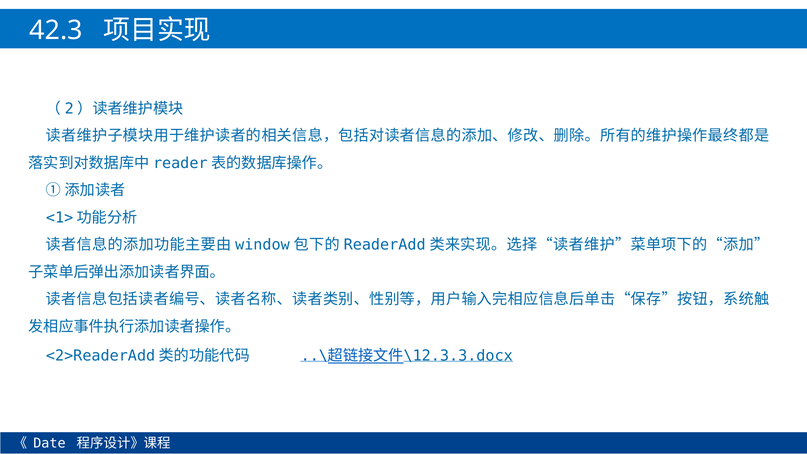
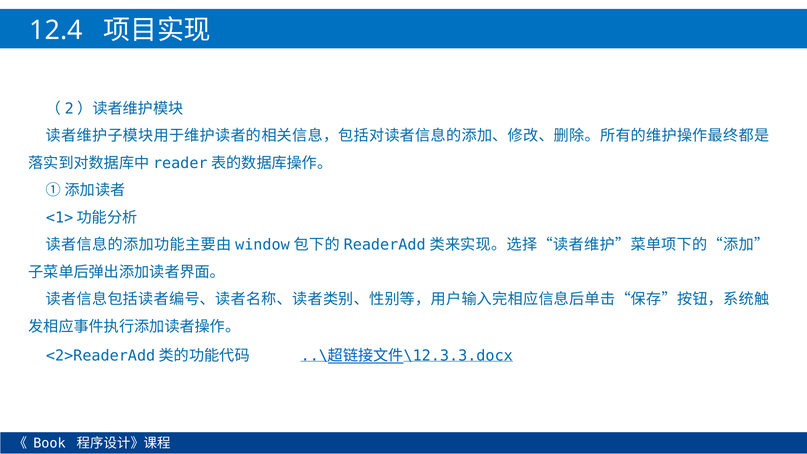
42.3: 42.3 -> 12.4
Date: Date -> Book
